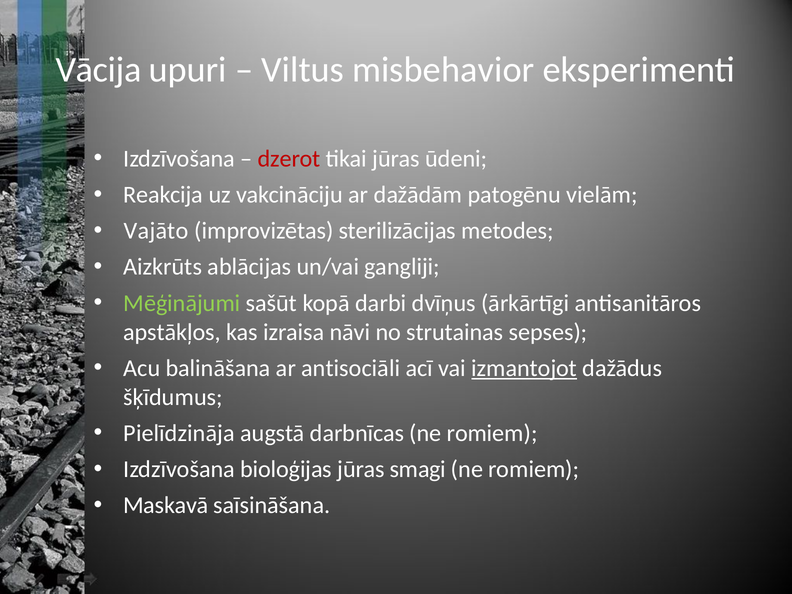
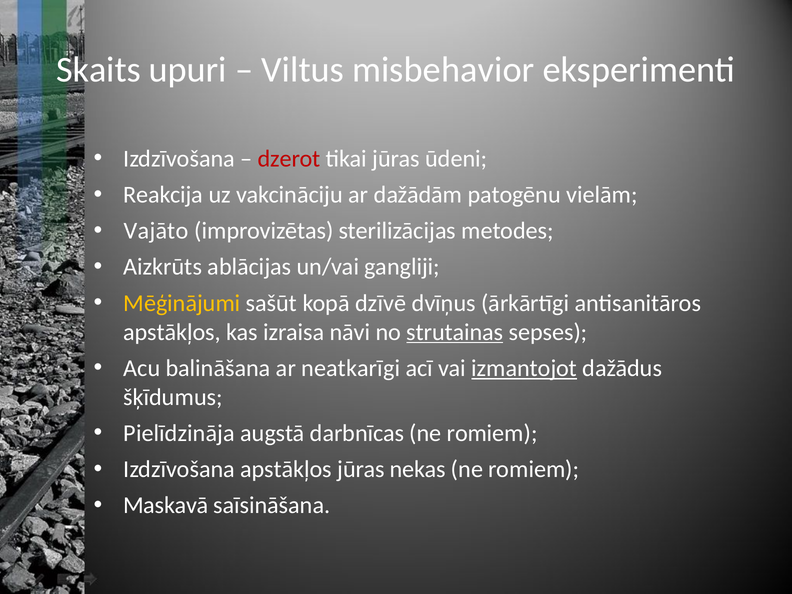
Vācija: Vācija -> Skaits
Mēģinājumi colour: light green -> yellow
darbi: darbi -> dzīvē
strutainas underline: none -> present
antisociāli: antisociāli -> neatkarīgi
Izdzīvošana bioloģijas: bioloģijas -> apstākļos
smagi: smagi -> nekas
